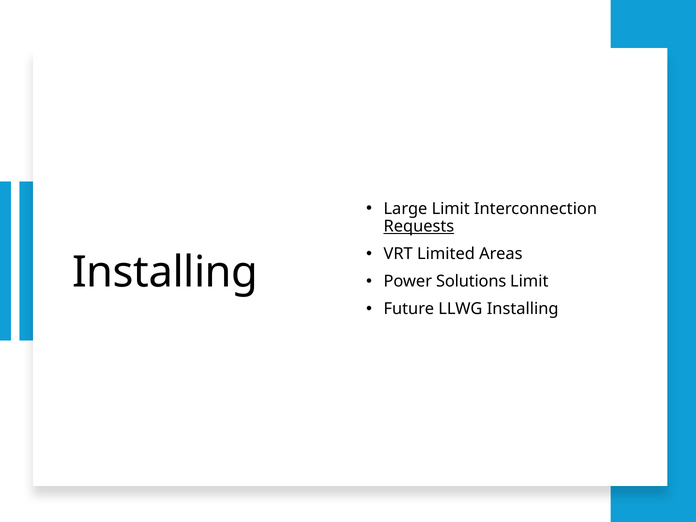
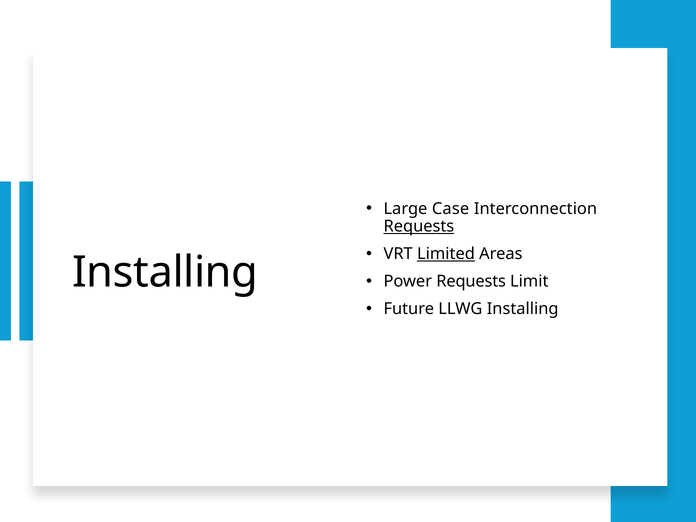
Large Limit: Limit -> Case
Limited underline: none -> present
Power Solutions: Solutions -> Requests
